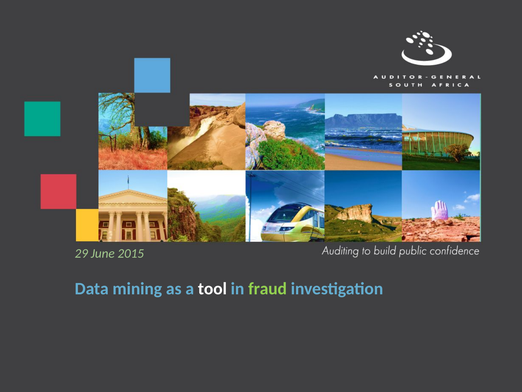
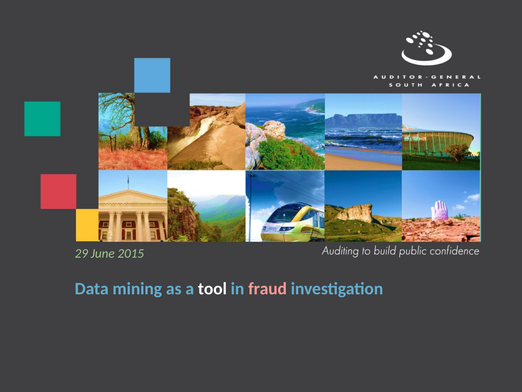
fraud colour: light green -> pink
